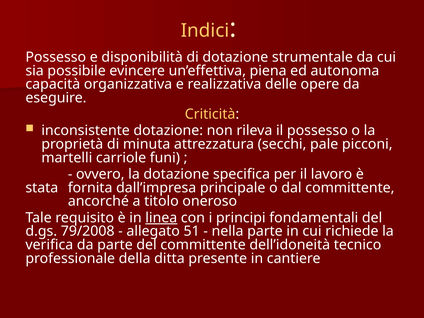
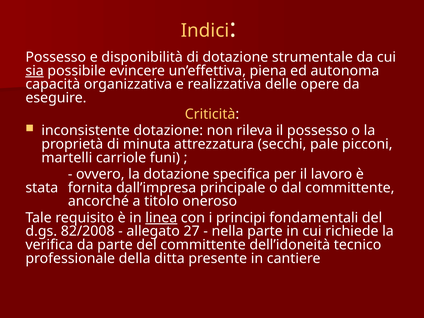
sia underline: none -> present
79/2008: 79/2008 -> 82/2008
51: 51 -> 27
